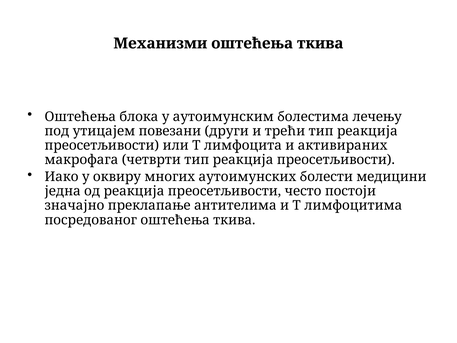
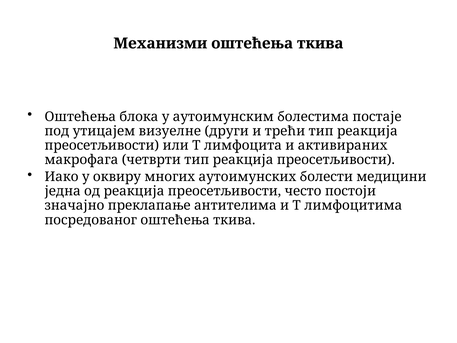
лечењу: лечењу -> постаје
повезани: повезани -> визуелне
